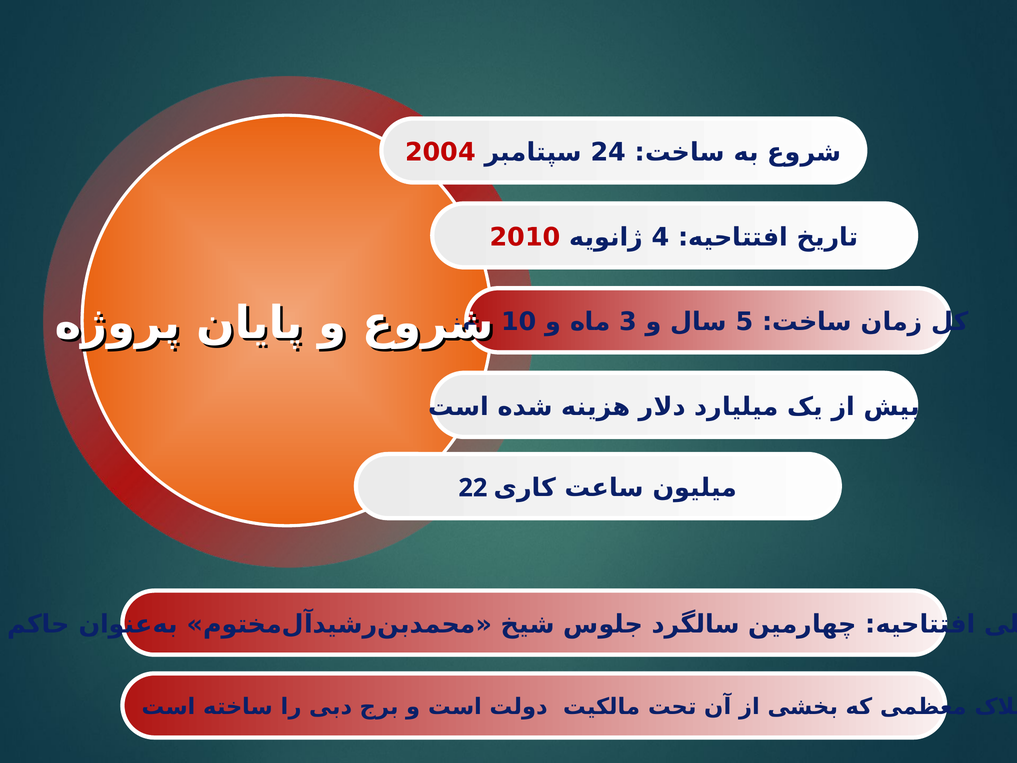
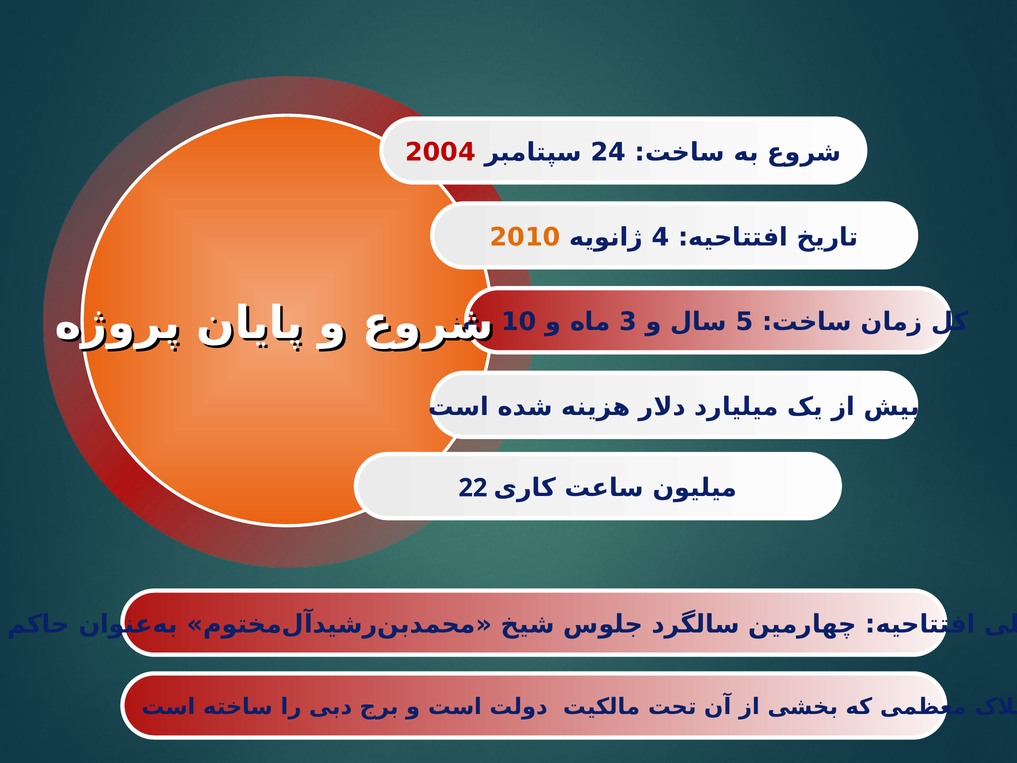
2010 colour: red -> orange
